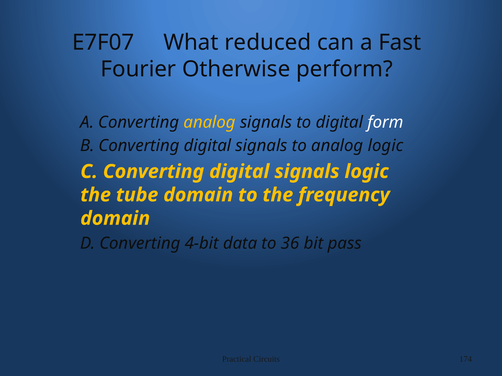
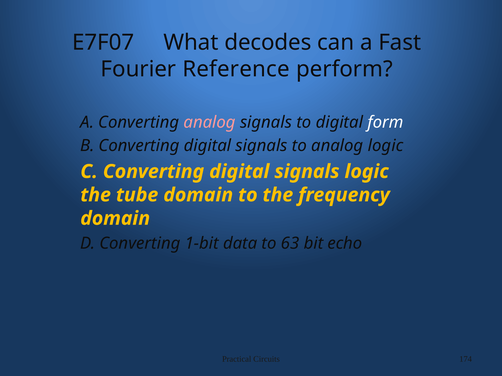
reduced: reduced -> decodes
Otherwise: Otherwise -> Reference
analog at (210, 122) colour: yellow -> pink
4-bit: 4-bit -> 1-bit
36: 36 -> 63
pass: pass -> echo
